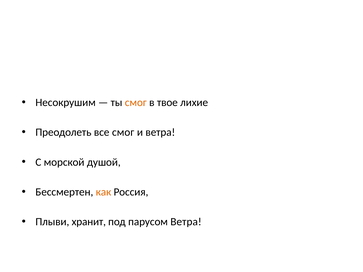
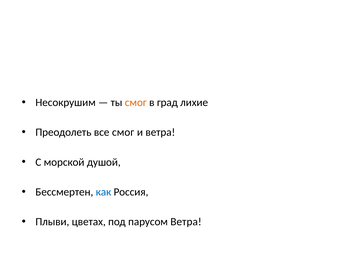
твое: твое -> град
как colour: orange -> blue
хранит: хранит -> цветах
